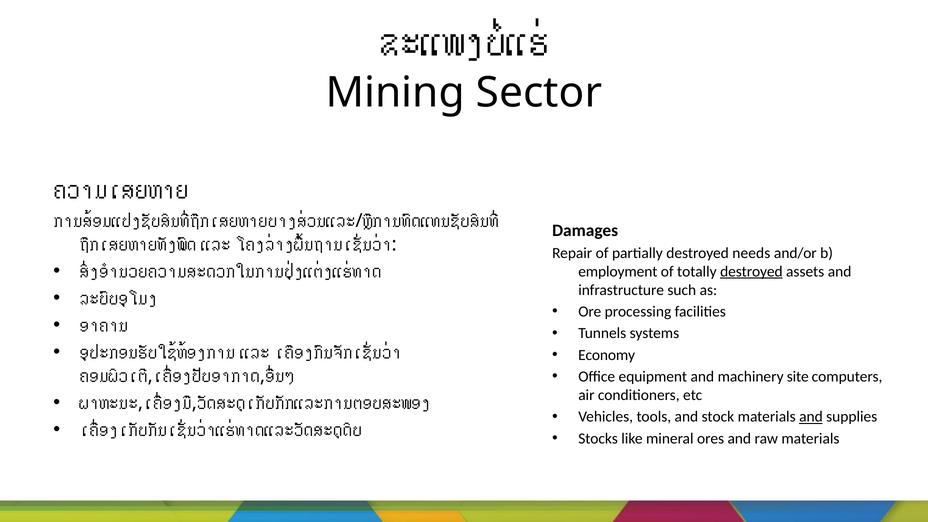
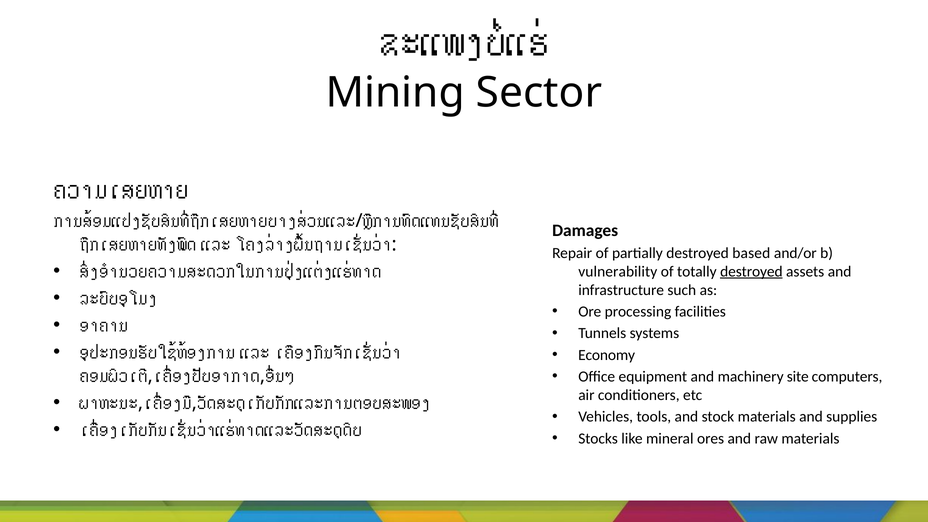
needs: needs -> based
employment: employment -> vulnerability
and at (811, 417) underline: present -> none
